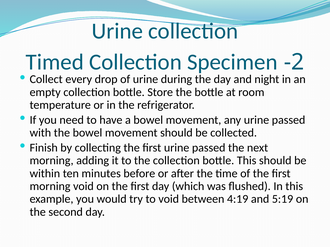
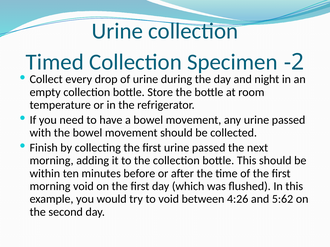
4:19: 4:19 -> 4:26
5:19: 5:19 -> 5:62
